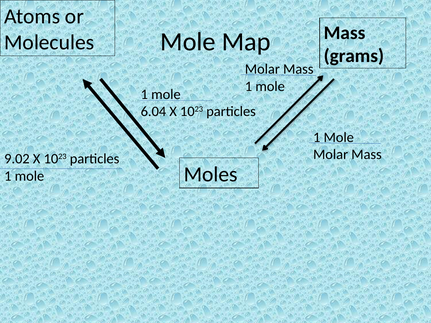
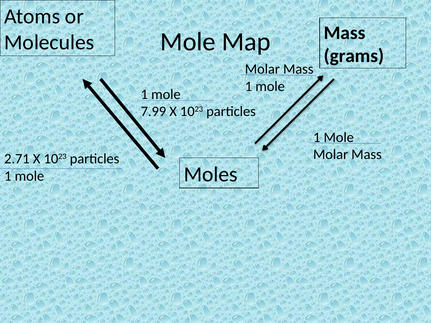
6.04: 6.04 -> 7.99
9.02: 9.02 -> 2.71
